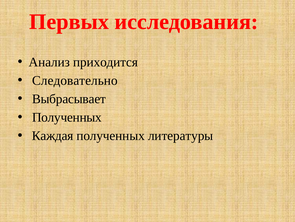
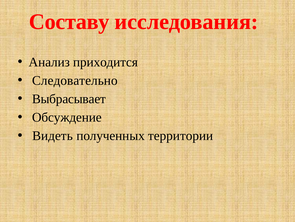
Первых: Первых -> Составу
Полученных at (67, 117): Полученных -> Обсуждение
Каждая: Каждая -> Видеть
литературы: литературы -> территории
